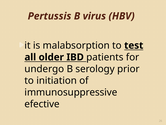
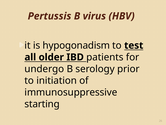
malabsorption: malabsorption -> hypogonadism
efective: efective -> starting
